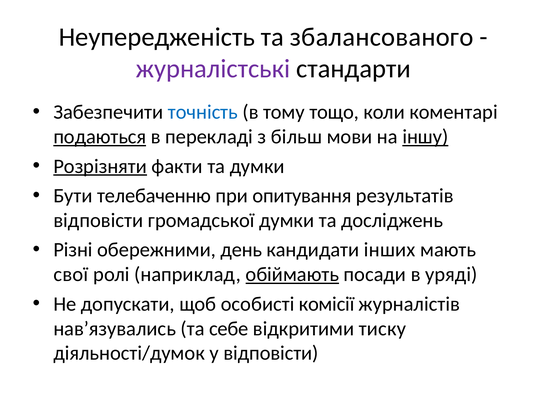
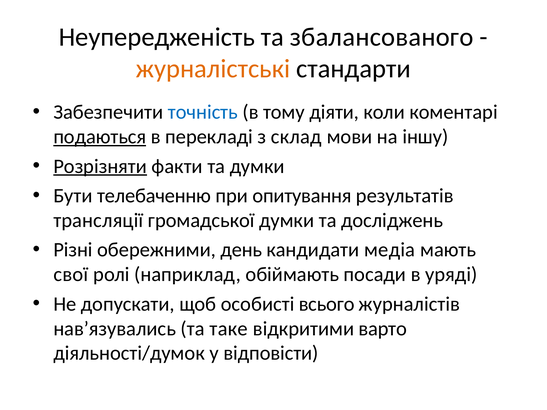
журналістські colour: purple -> orange
тощо: тощо -> діяти
більш: більш -> склад
іншу underline: present -> none
відповісти at (98, 220): відповісти -> трансляції
інших: інших -> медіа
обіймають underline: present -> none
комісії: комісії -> всього
себе: себе -> таке
тиску: тиску -> варто
